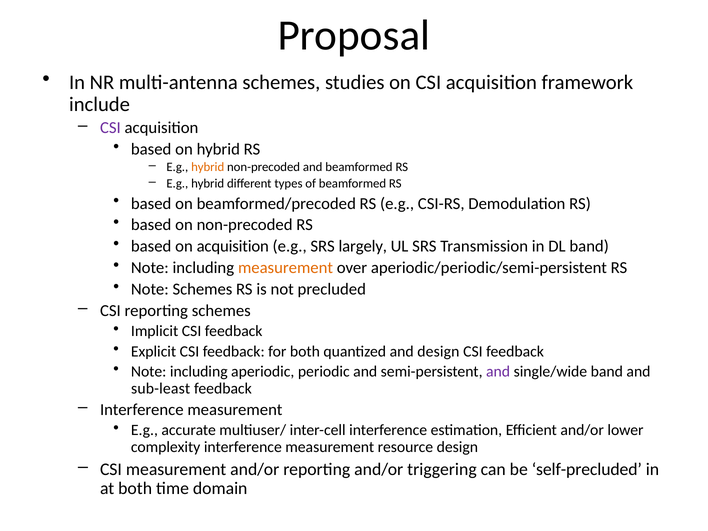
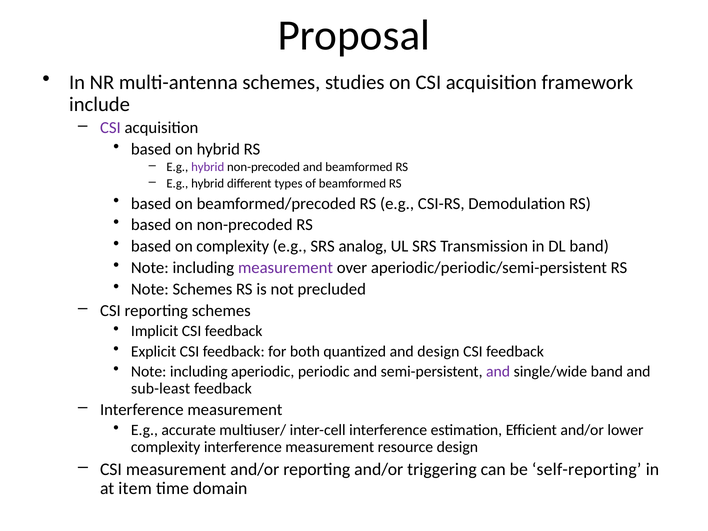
hybrid at (208, 167) colour: orange -> purple
on acquisition: acquisition -> complexity
largely: largely -> analog
measurement at (285, 268) colour: orange -> purple
self-precluded: self-precluded -> self-reporting
at both: both -> item
